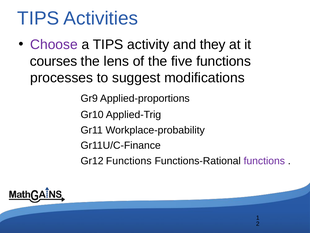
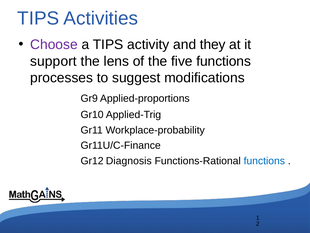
courses: courses -> support
Gr12 Functions: Functions -> Diagnosis
functions at (264, 161) colour: purple -> blue
